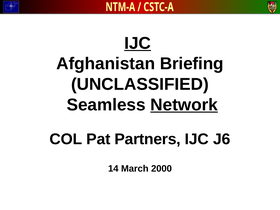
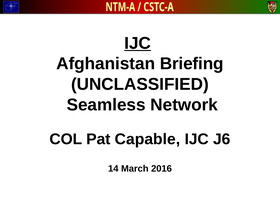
Network underline: present -> none
Partners: Partners -> Capable
2000: 2000 -> 2016
